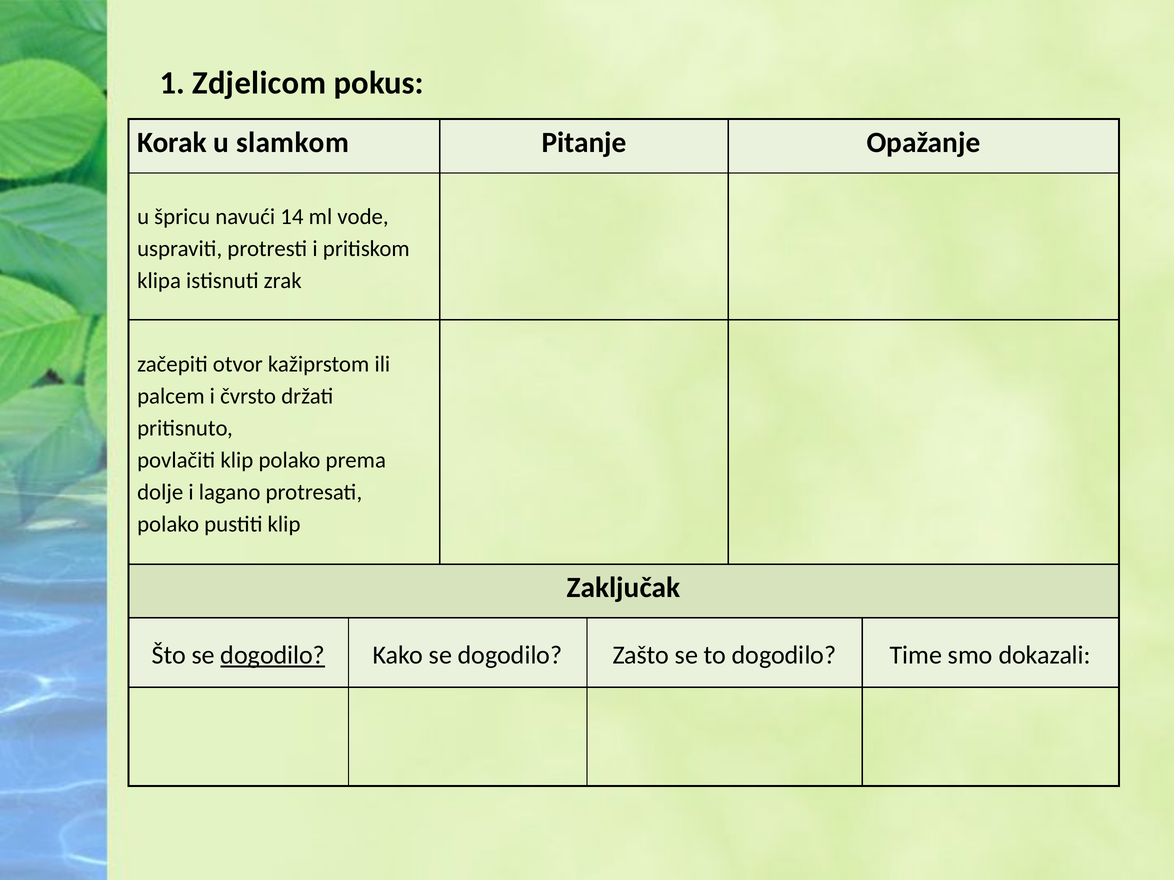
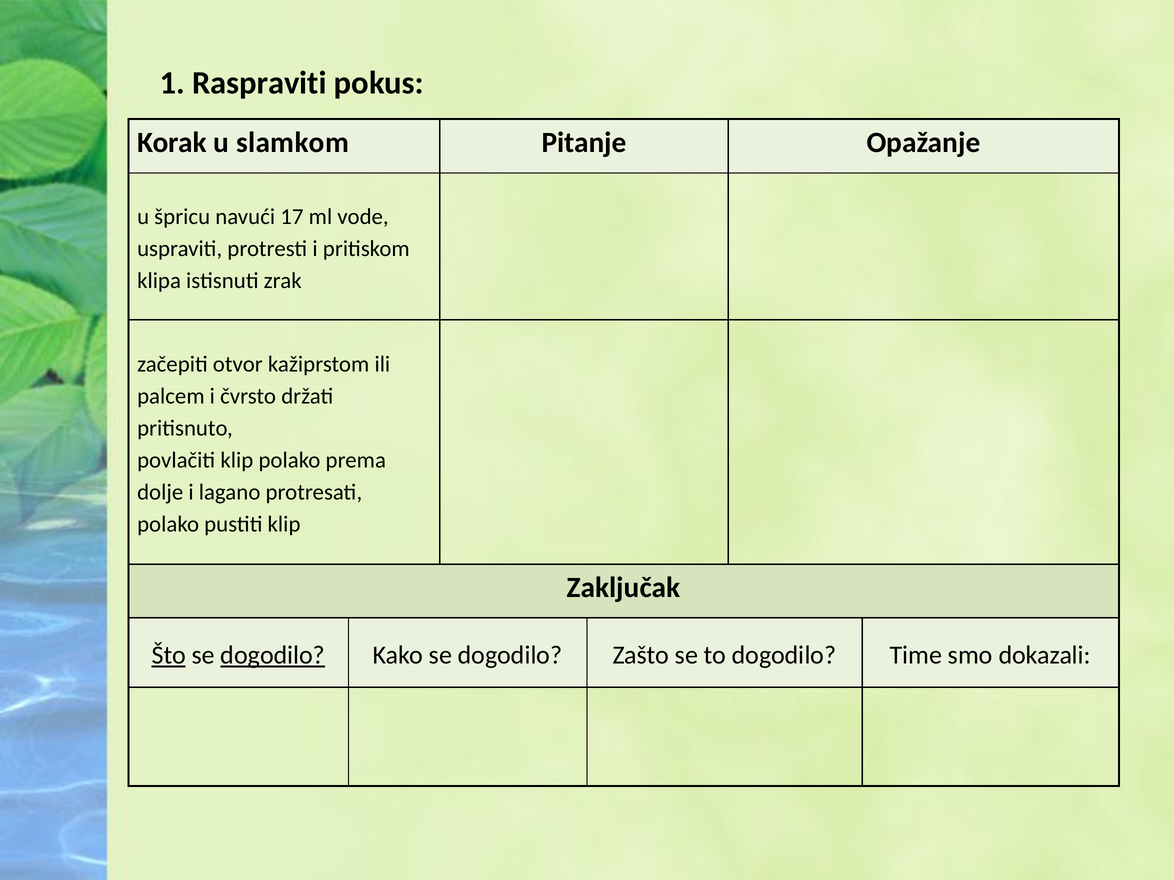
Zdjelicom: Zdjelicom -> Raspraviti
14: 14 -> 17
Što underline: none -> present
